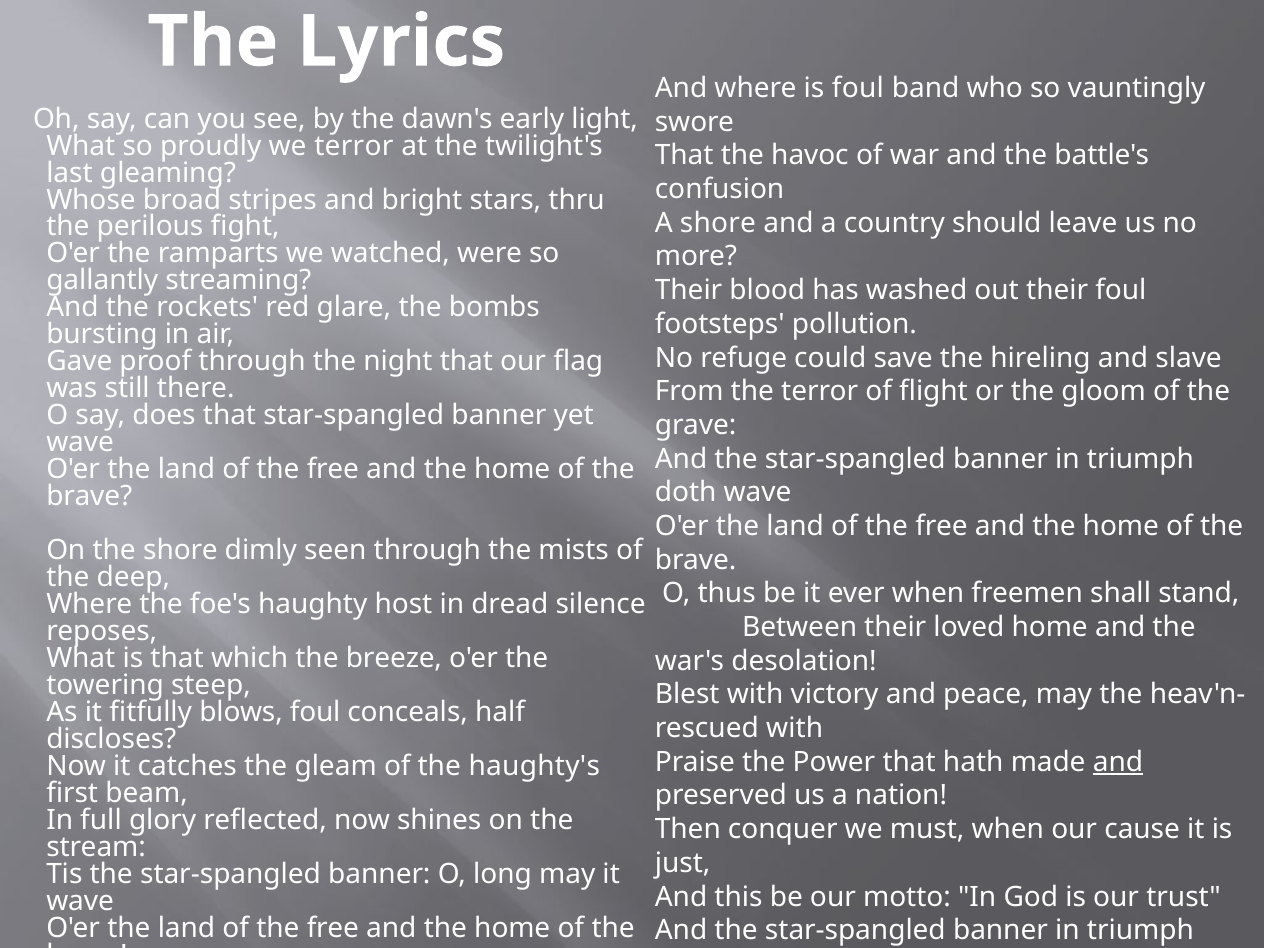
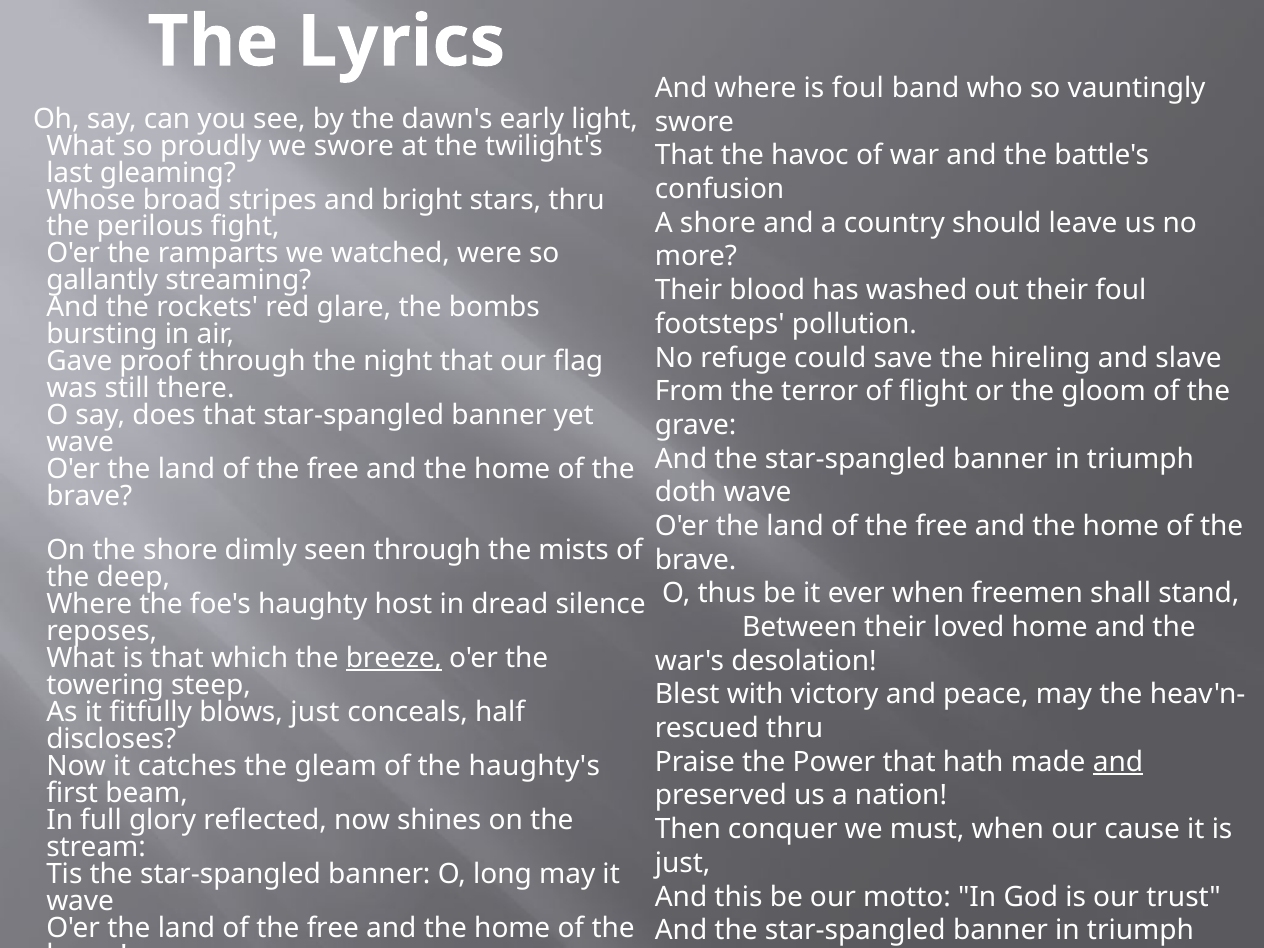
we terror: terror -> swore
breeze underline: none -> present
blows foul: foul -> just
with at (795, 728): with -> thru
